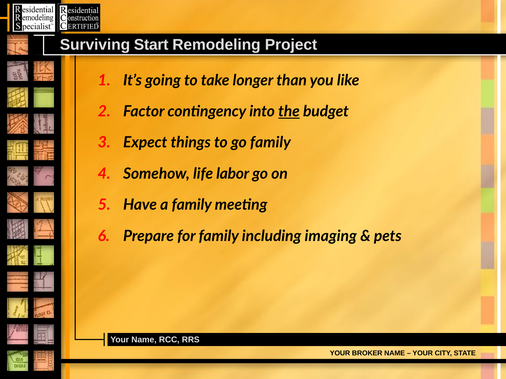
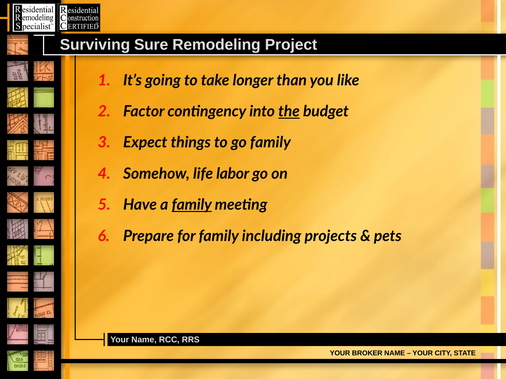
Start: Start -> Sure
family at (192, 205) underline: none -> present
imaging: imaging -> projects
